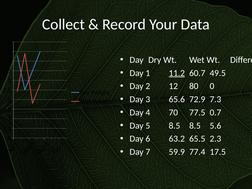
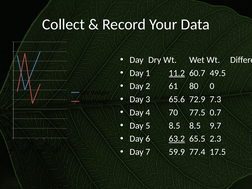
12: 12 -> 61
5.6: 5.6 -> 9.7
63.2 underline: none -> present
